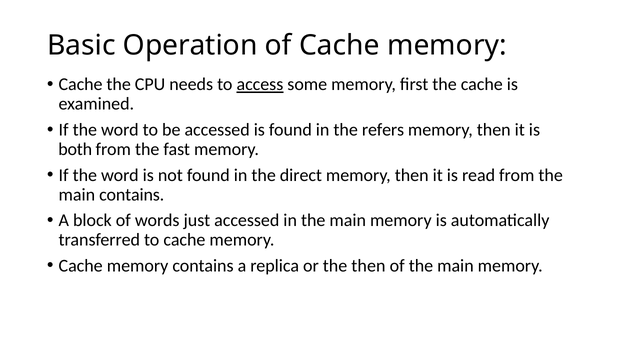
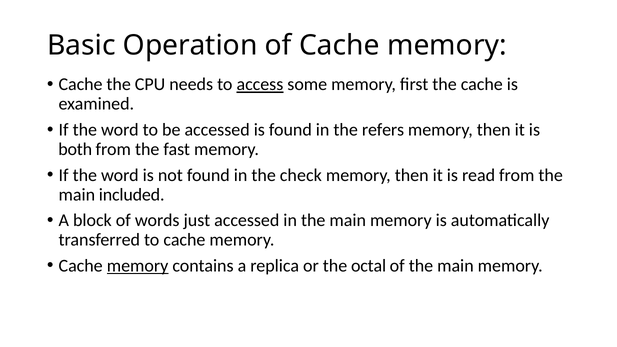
direct: direct -> check
main contains: contains -> included
memory at (138, 266) underline: none -> present
the then: then -> octal
